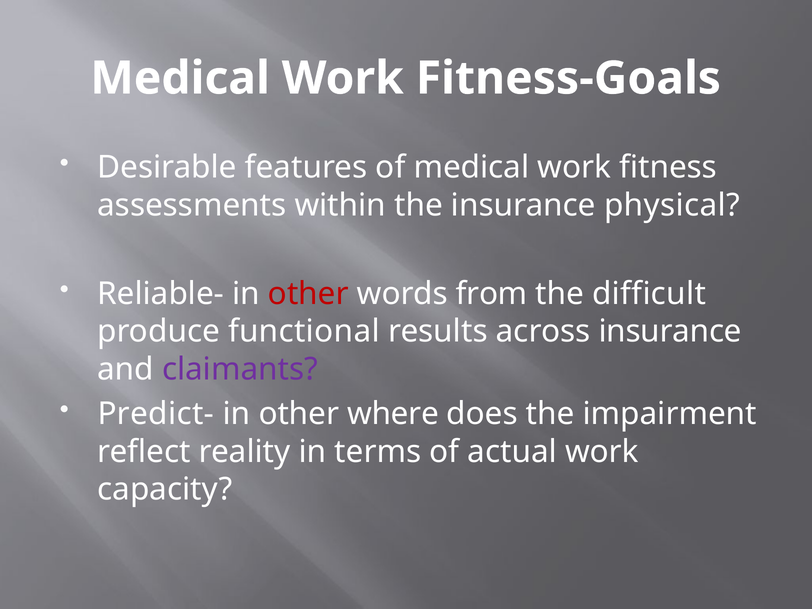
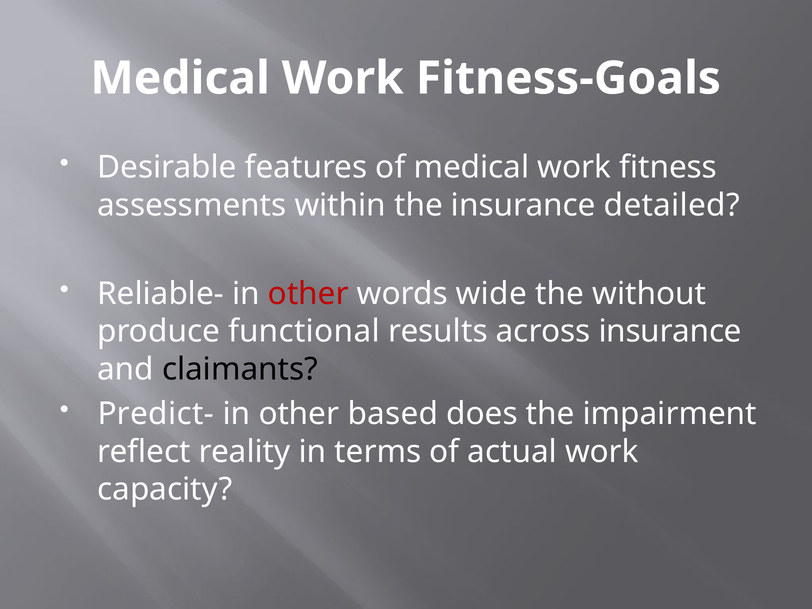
physical: physical -> detailed
from: from -> wide
difficult: difficult -> without
claimants colour: purple -> black
where: where -> based
